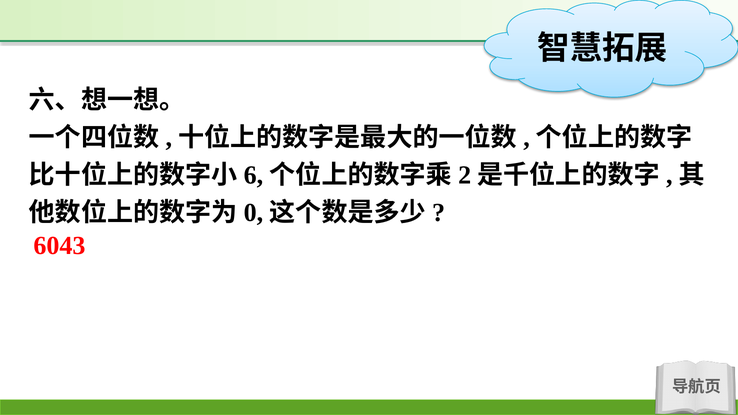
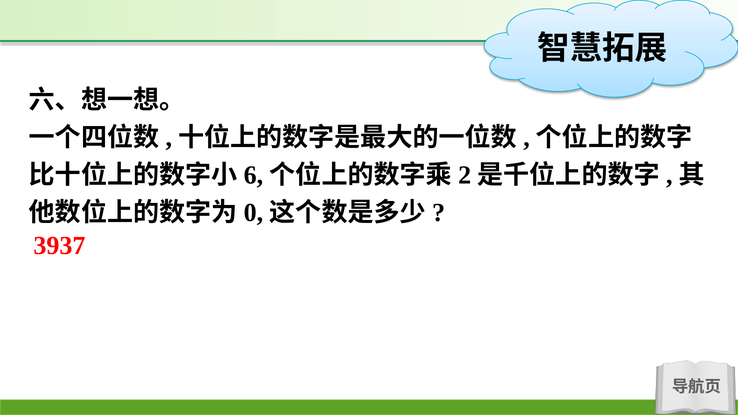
6043: 6043 -> 3937
